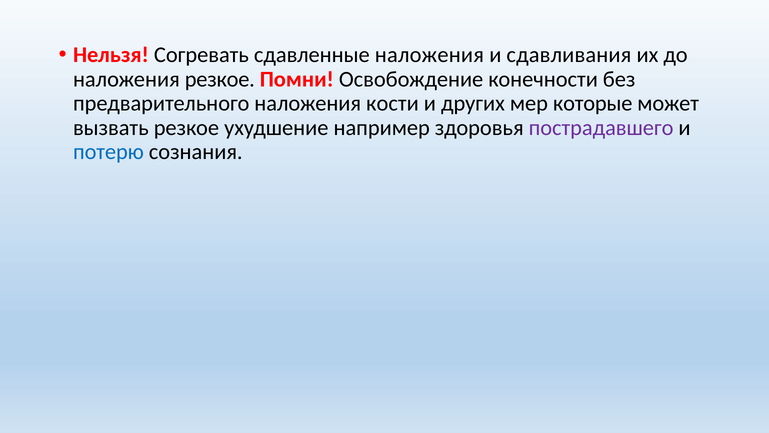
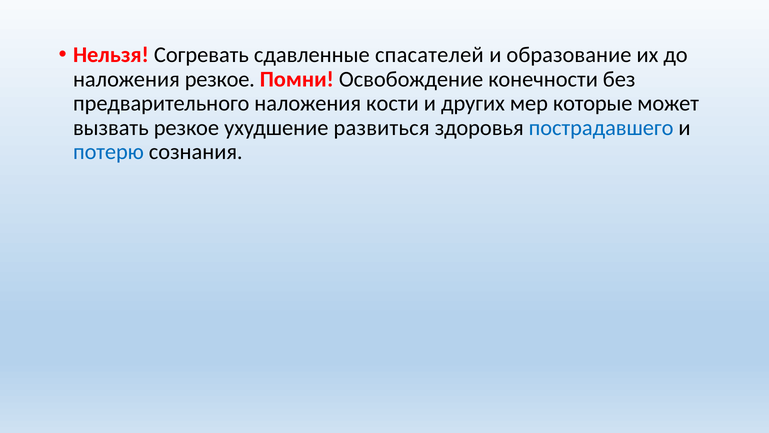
сдавленные наложения: наложения -> спасателей
сдавливания: сдавливания -> образование
например: например -> развиться
пострадавшего colour: purple -> blue
